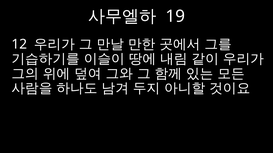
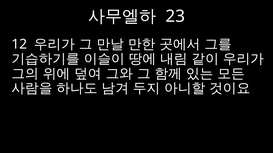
19: 19 -> 23
